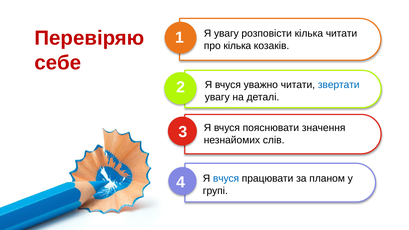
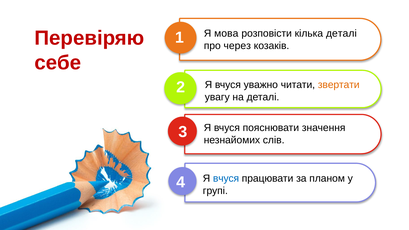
Я увагу: увагу -> мова
кілька читати: читати -> деталі
про кілька: кілька -> через
звертати colour: blue -> orange
